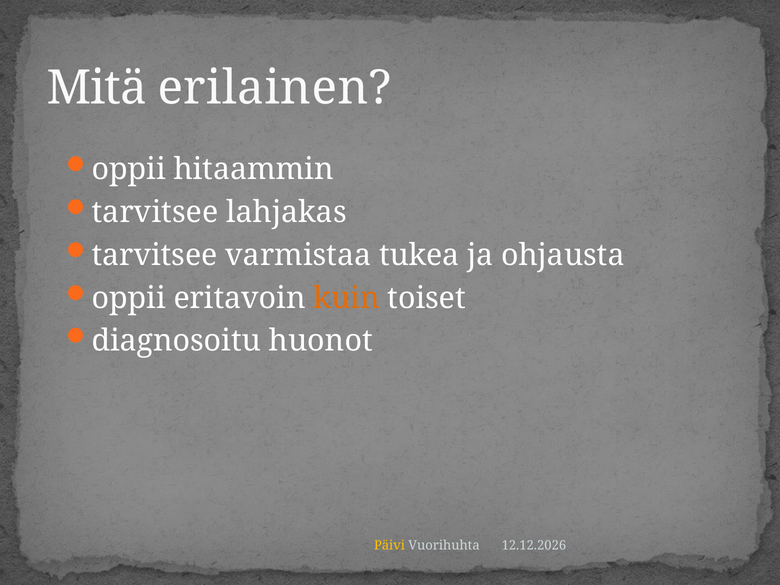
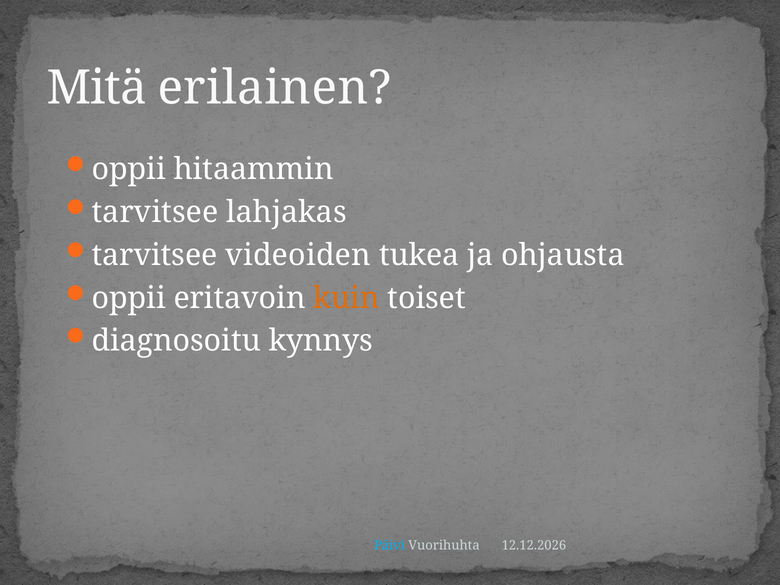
varmistaa: varmistaa -> videoiden
huonot: huonot -> kynnys
Päivi colour: yellow -> light blue
